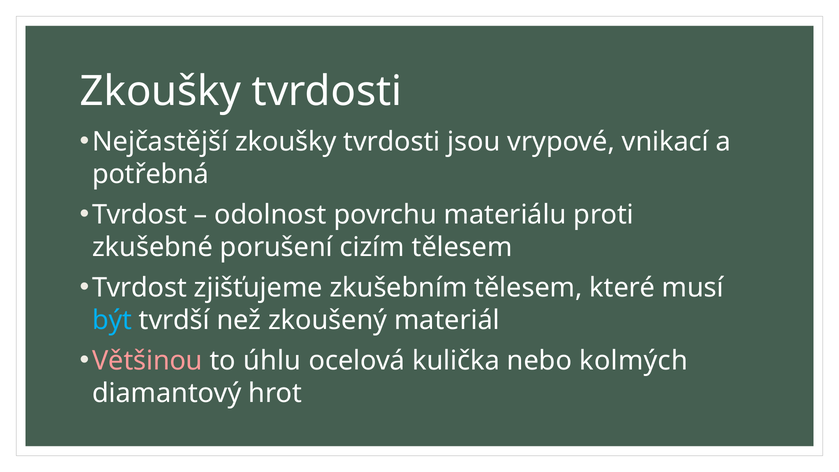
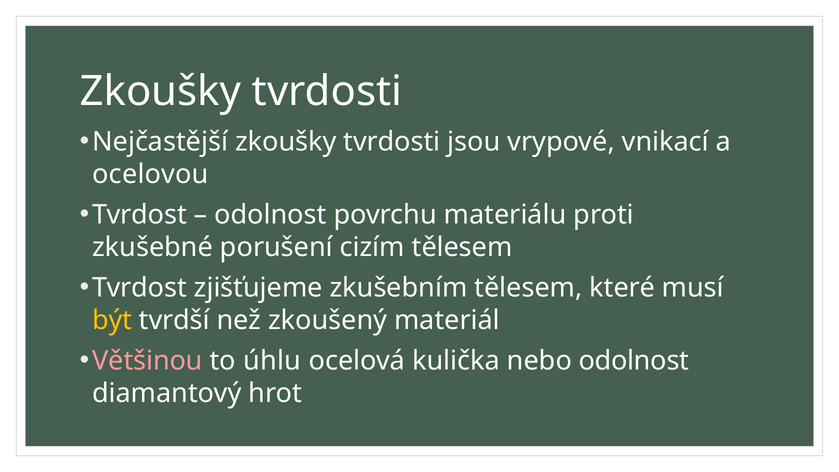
potřebná: potřebná -> ocelovou
být colour: light blue -> yellow
nebo kolmých: kolmých -> odolnost
